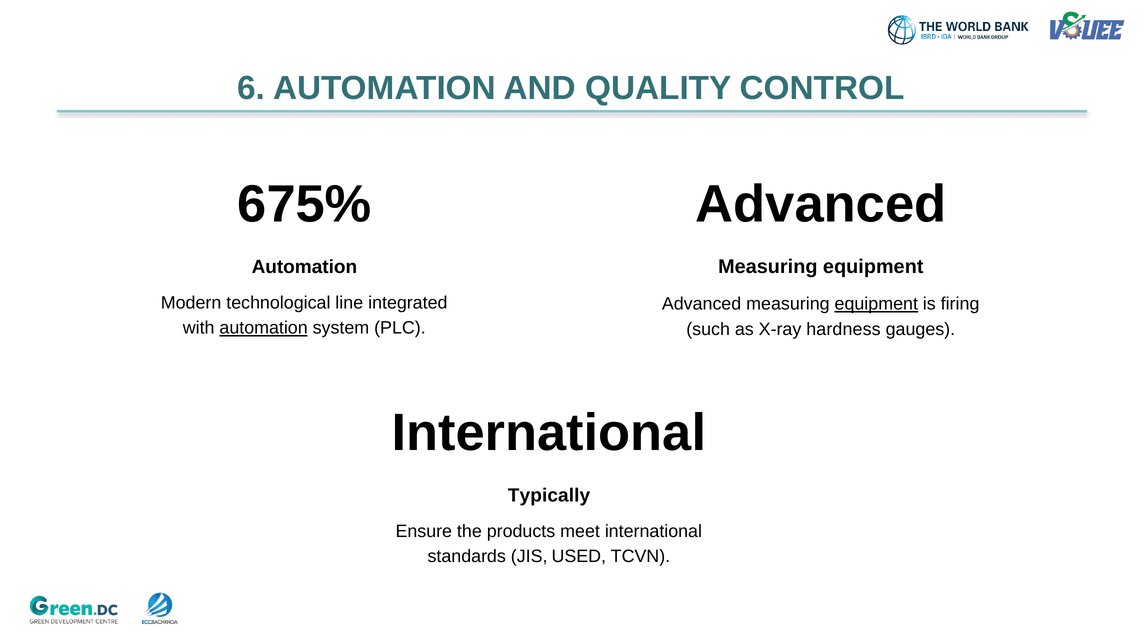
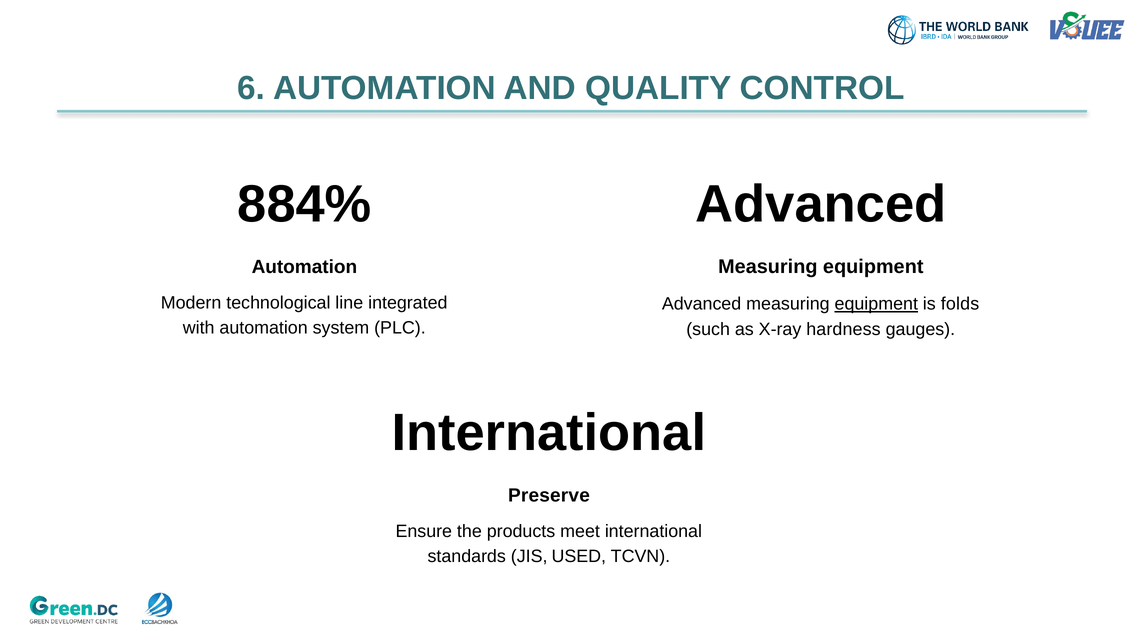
675%: 675% -> 884%
firing: firing -> folds
automation at (264, 328) underline: present -> none
Typically: Typically -> Preserve
